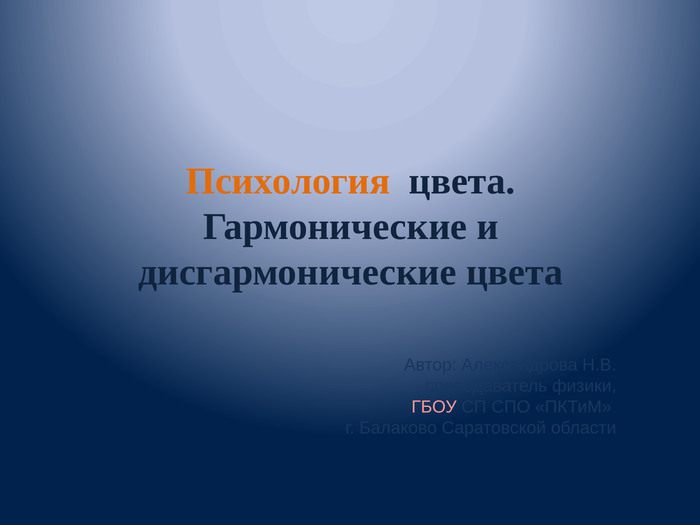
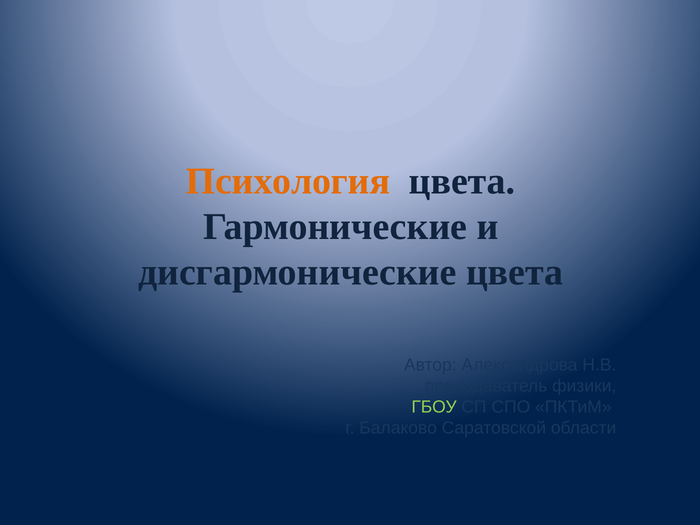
ГБОУ colour: pink -> light green
